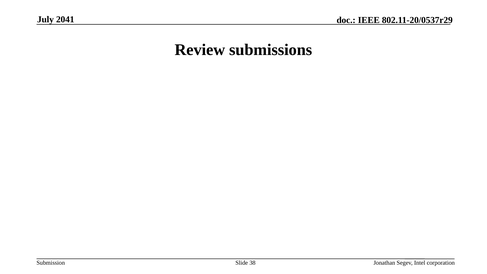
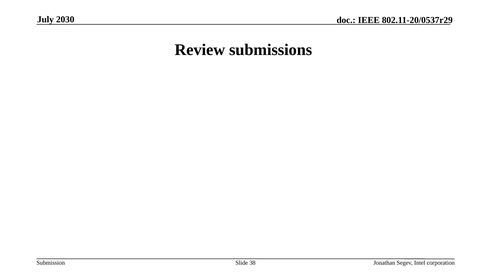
2041: 2041 -> 2030
